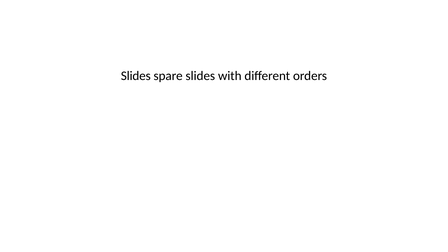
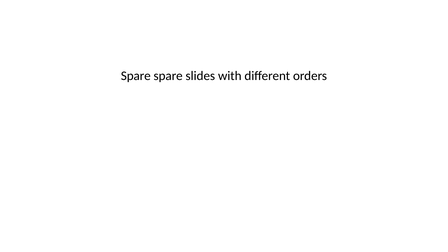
Slides at (136, 76): Slides -> Spare
